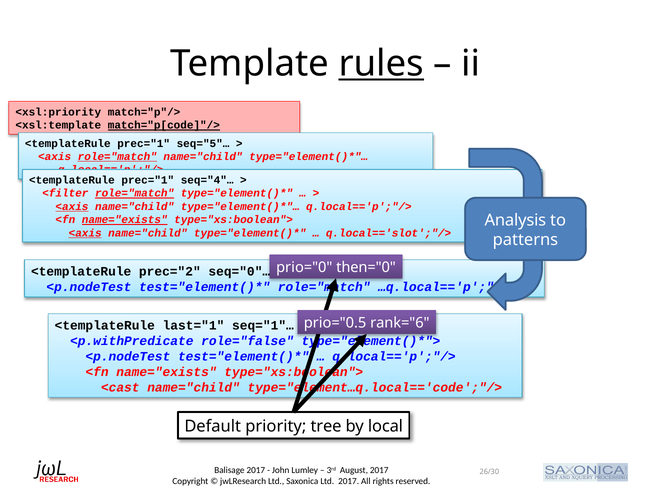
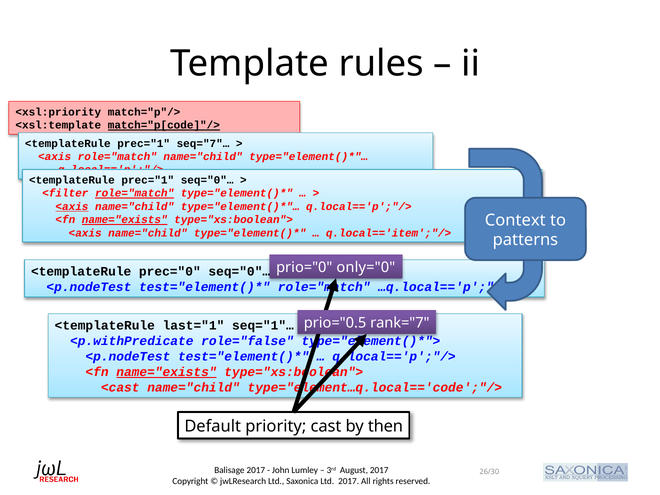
rules underline: present -> none
seq="5"…: seq="5"… -> seq="7"…
role="match at (117, 157) underline: present -> none
prec="1 seq="4"…: seq="4"… -> seq="0"…
Analysis: Analysis -> Context
<axis at (85, 233) underline: present -> none
q.local=='slot';"/>: q.local=='slot';"/> -> q.local=='item';"/>
then="0: then="0 -> only="0
prec="2: prec="2 -> prec="0
rank="6: rank="6 -> rank="7
name="exists at (166, 372) underline: none -> present
tree: tree -> cast
local: local -> then
